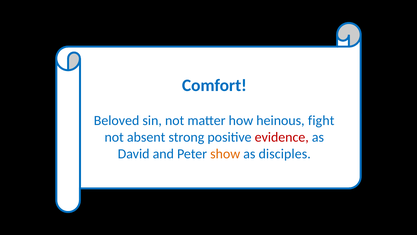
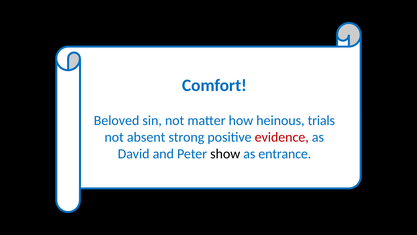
fight: fight -> trials
show colour: orange -> black
disciples: disciples -> entrance
